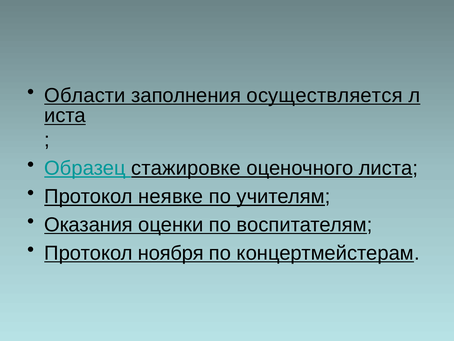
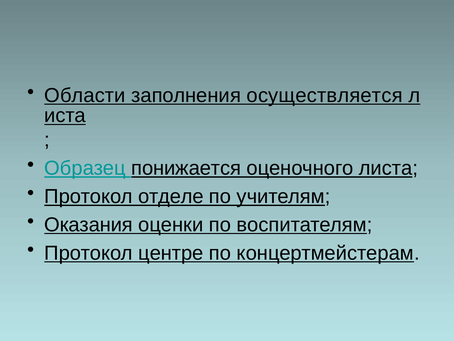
стажировке: стажировке -> понижается
неявке: неявке -> отделе
ноября: ноября -> центре
